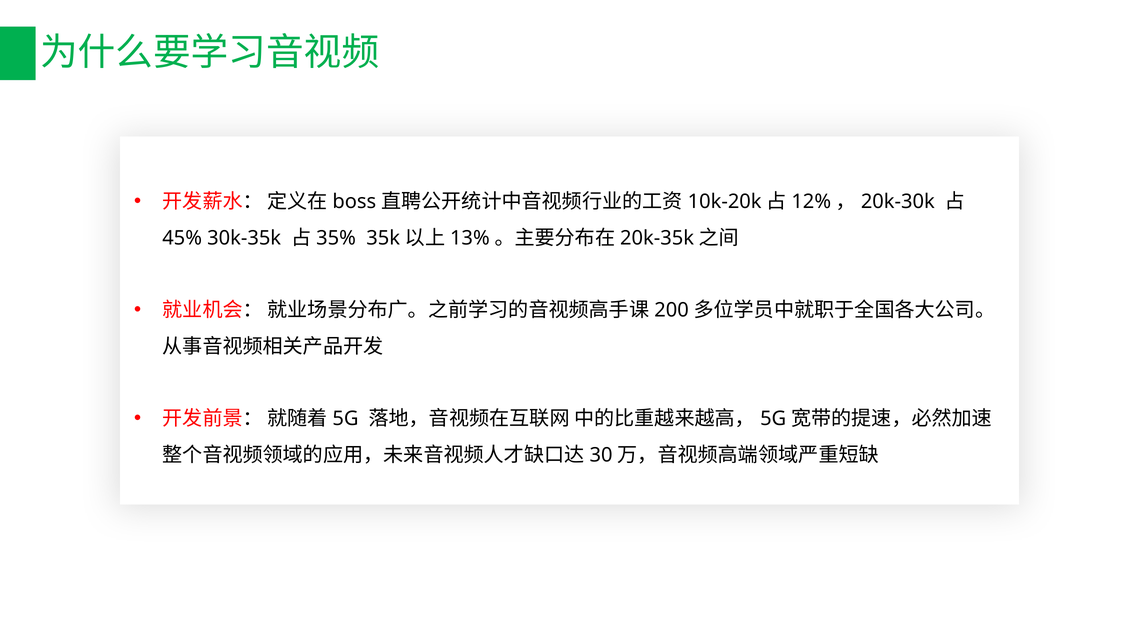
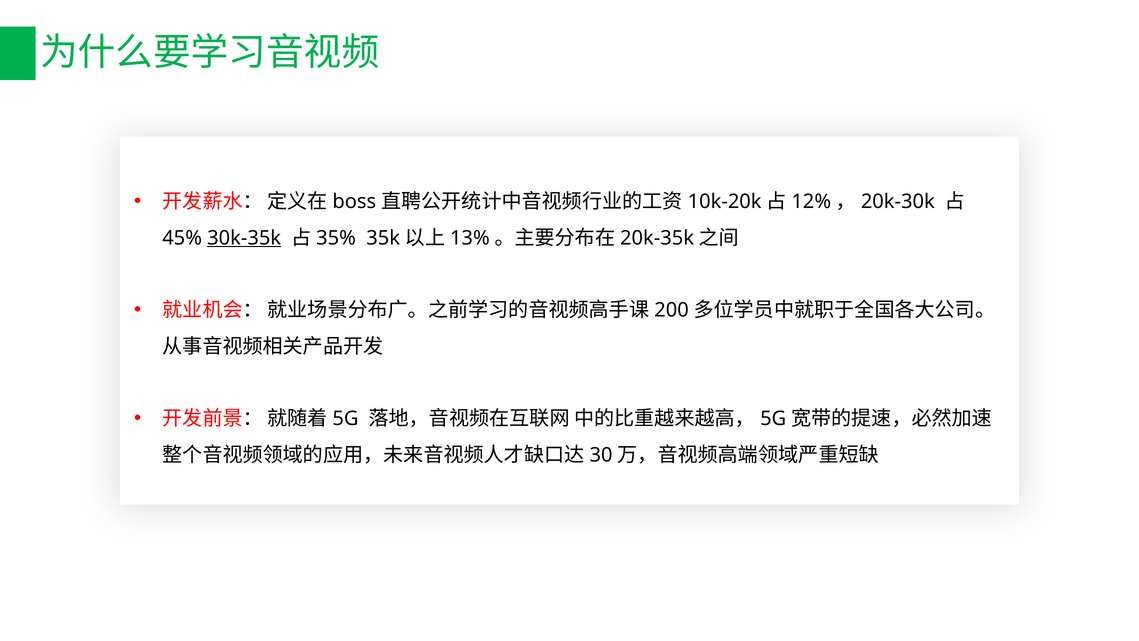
30k-35k underline: none -> present
